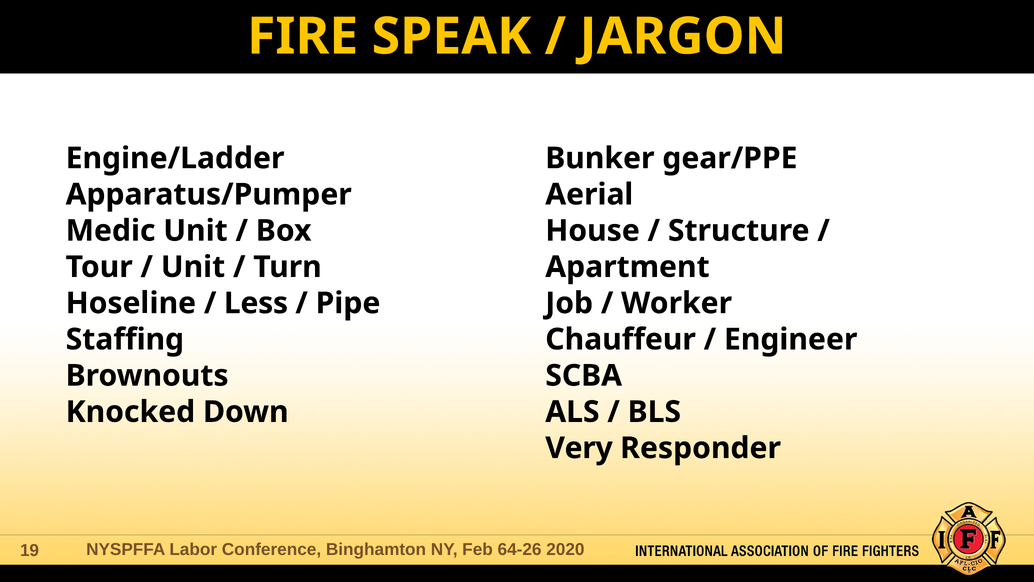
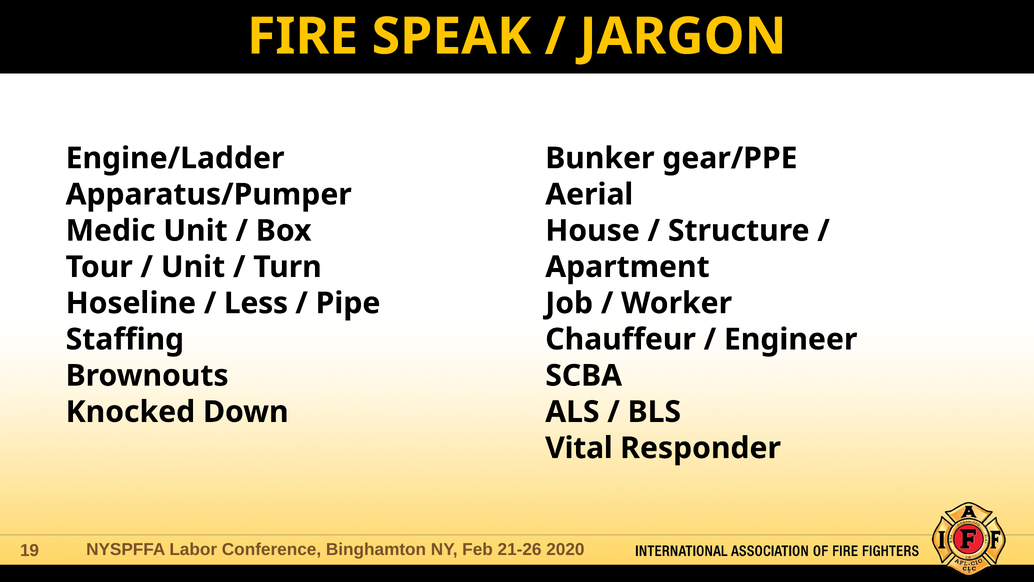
Very: Very -> Vital
64-26: 64-26 -> 21-26
